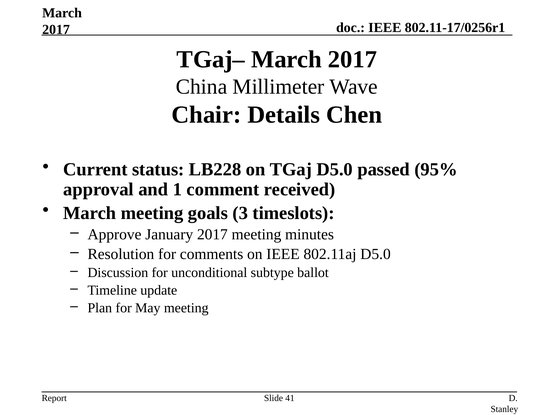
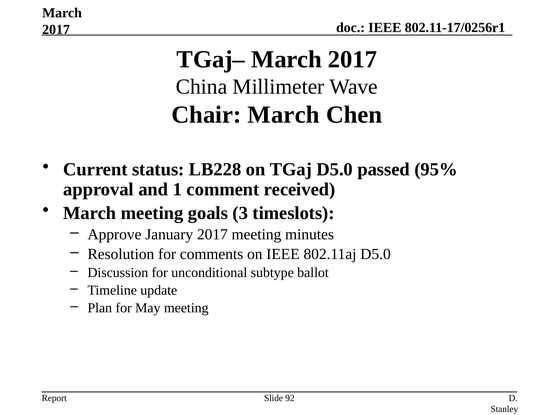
Chair Details: Details -> March
41: 41 -> 92
